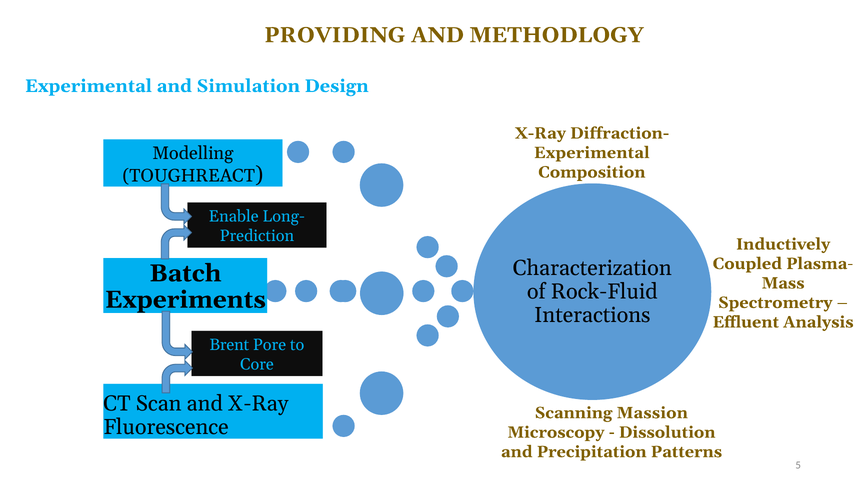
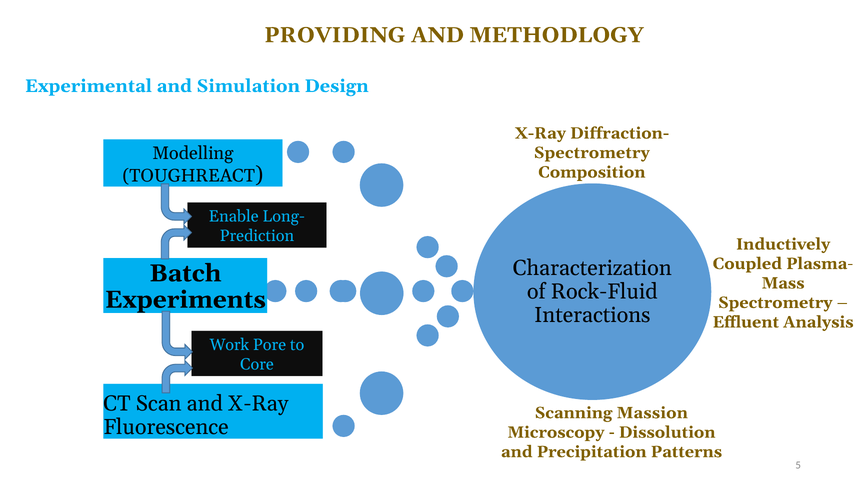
Experimental at (592, 153): Experimental -> Spectrometry
Brent: Brent -> Work
